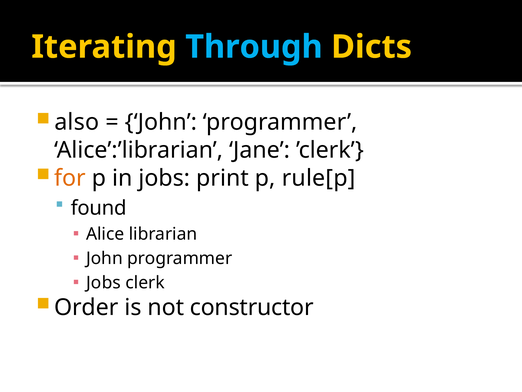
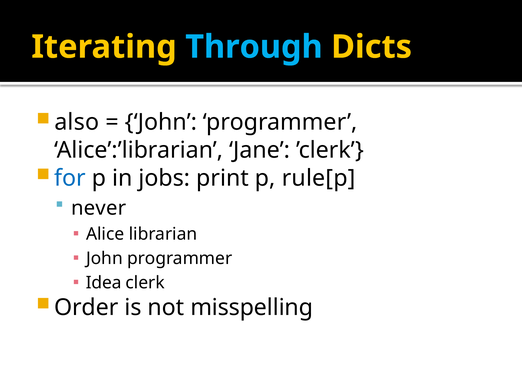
for colour: orange -> blue
found: found -> never
Jobs at (103, 282): Jobs -> Idea
constructor: constructor -> misspelling
